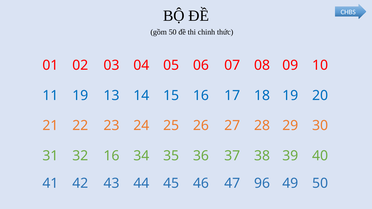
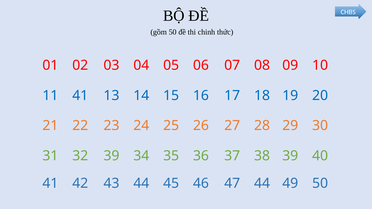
11 19: 19 -> 41
32 16: 16 -> 39
47 96: 96 -> 44
